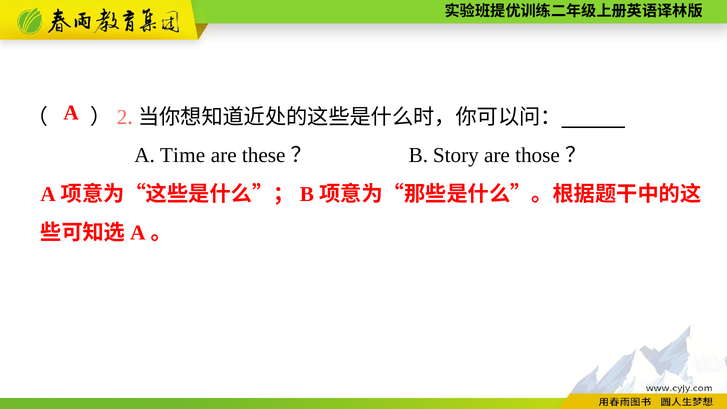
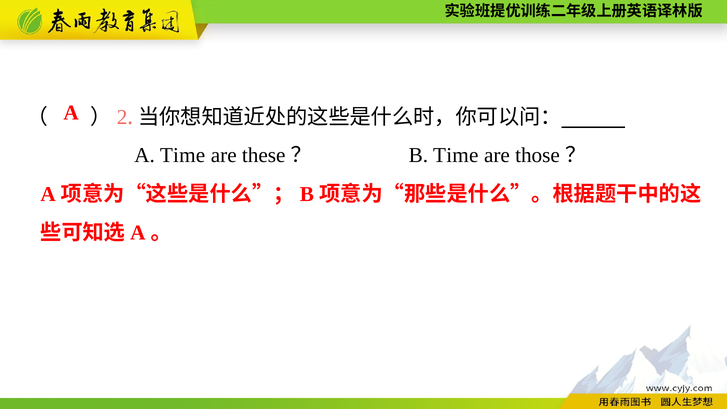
B Story: Story -> Time
